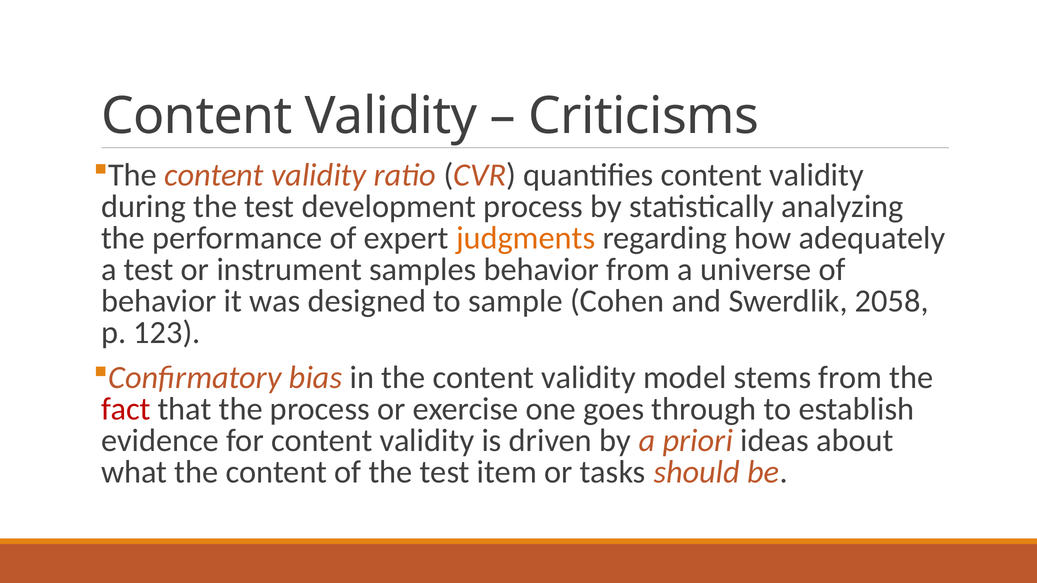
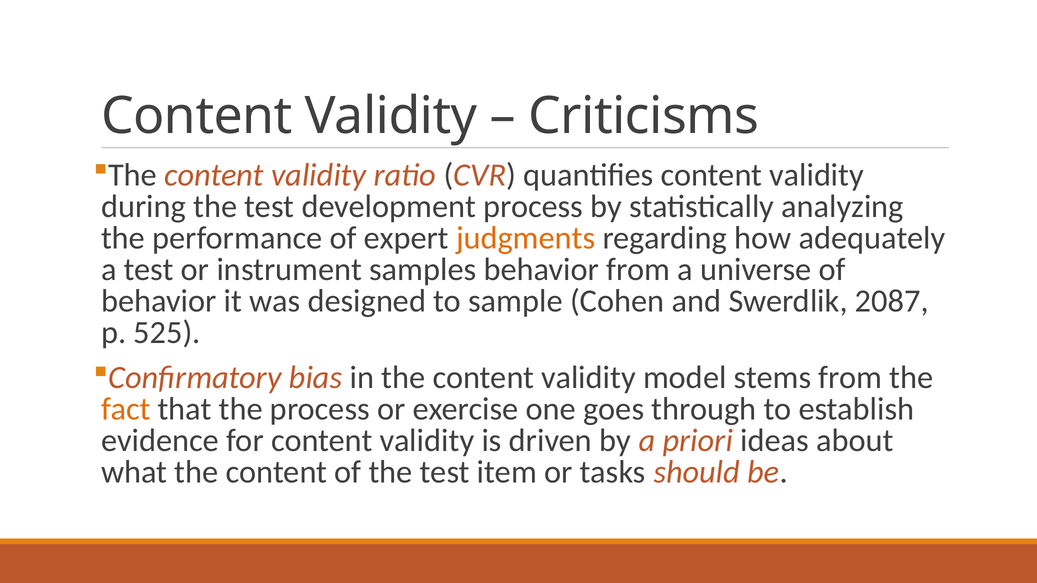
2058: 2058 -> 2087
123: 123 -> 525
fact colour: red -> orange
